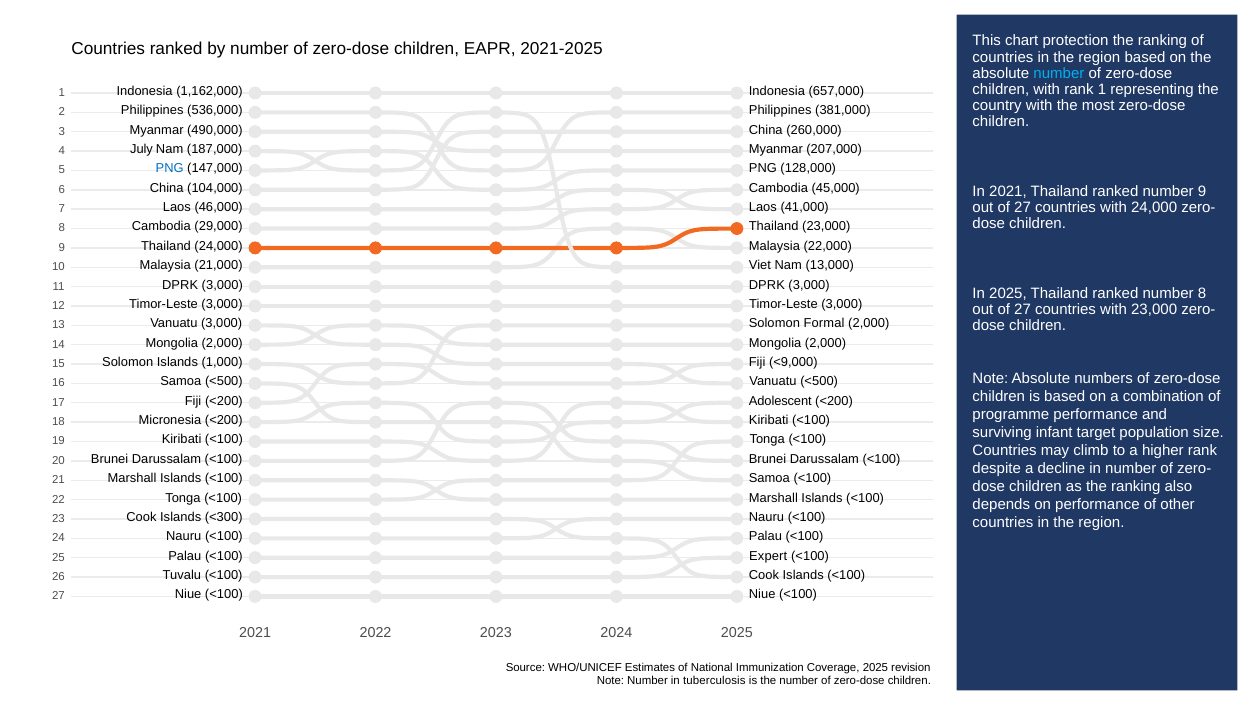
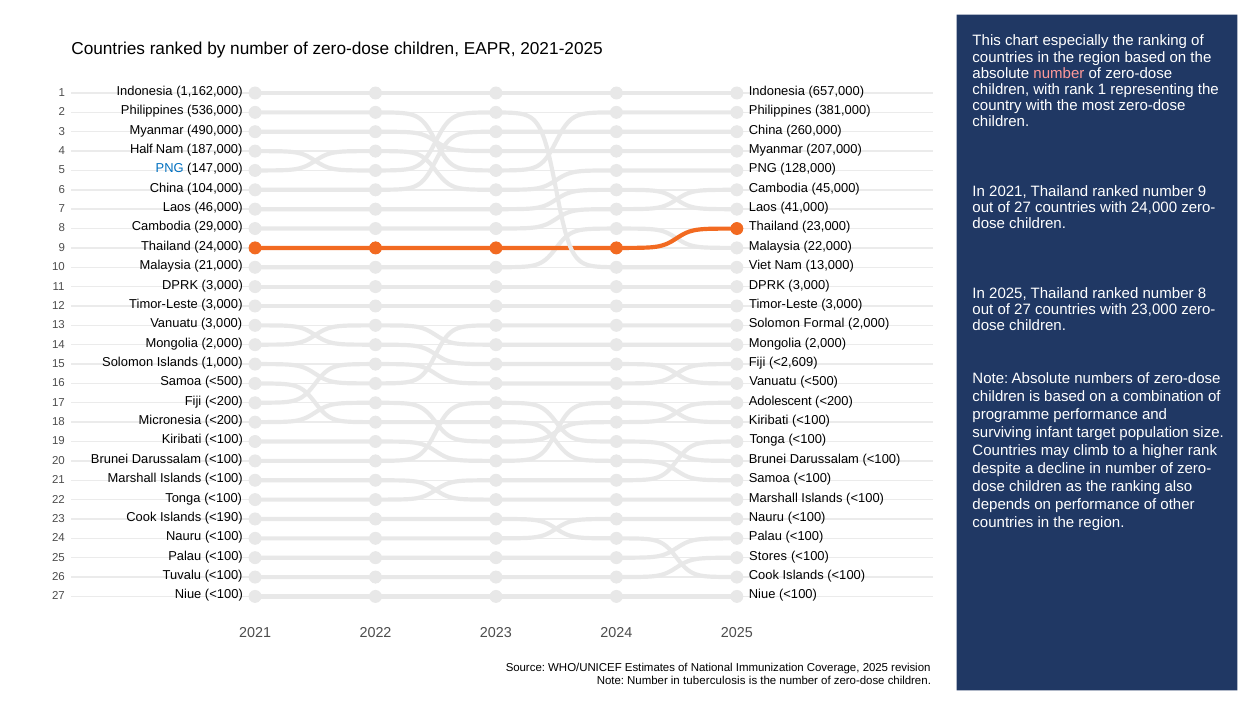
protection: protection -> especially
number at (1059, 73) colour: light blue -> pink
July: July -> Half
<9,000: <9,000 -> <2,609
<300: <300 -> <190
Expert: Expert -> Stores
